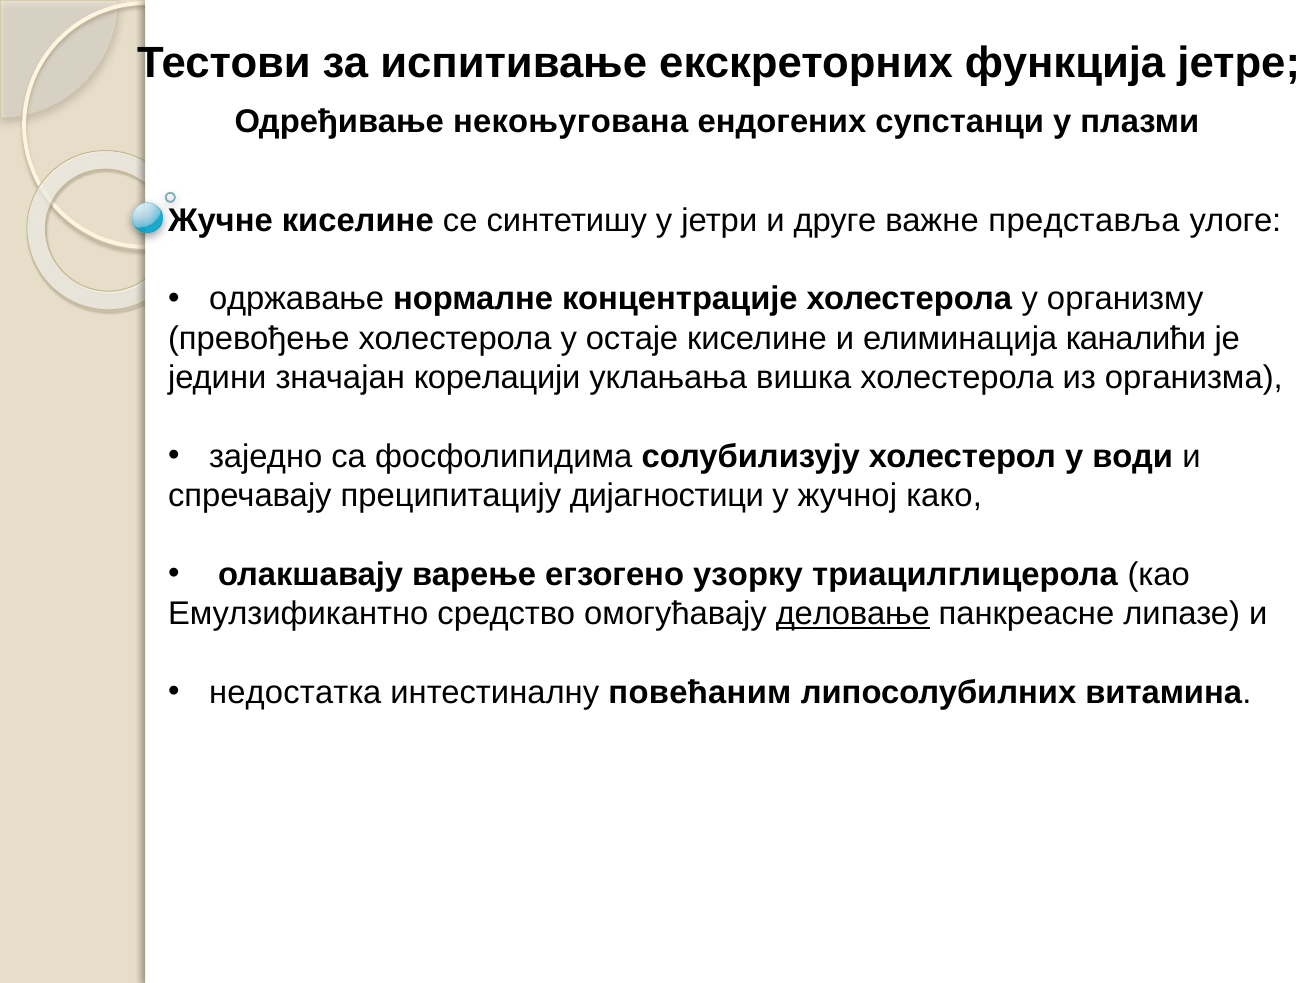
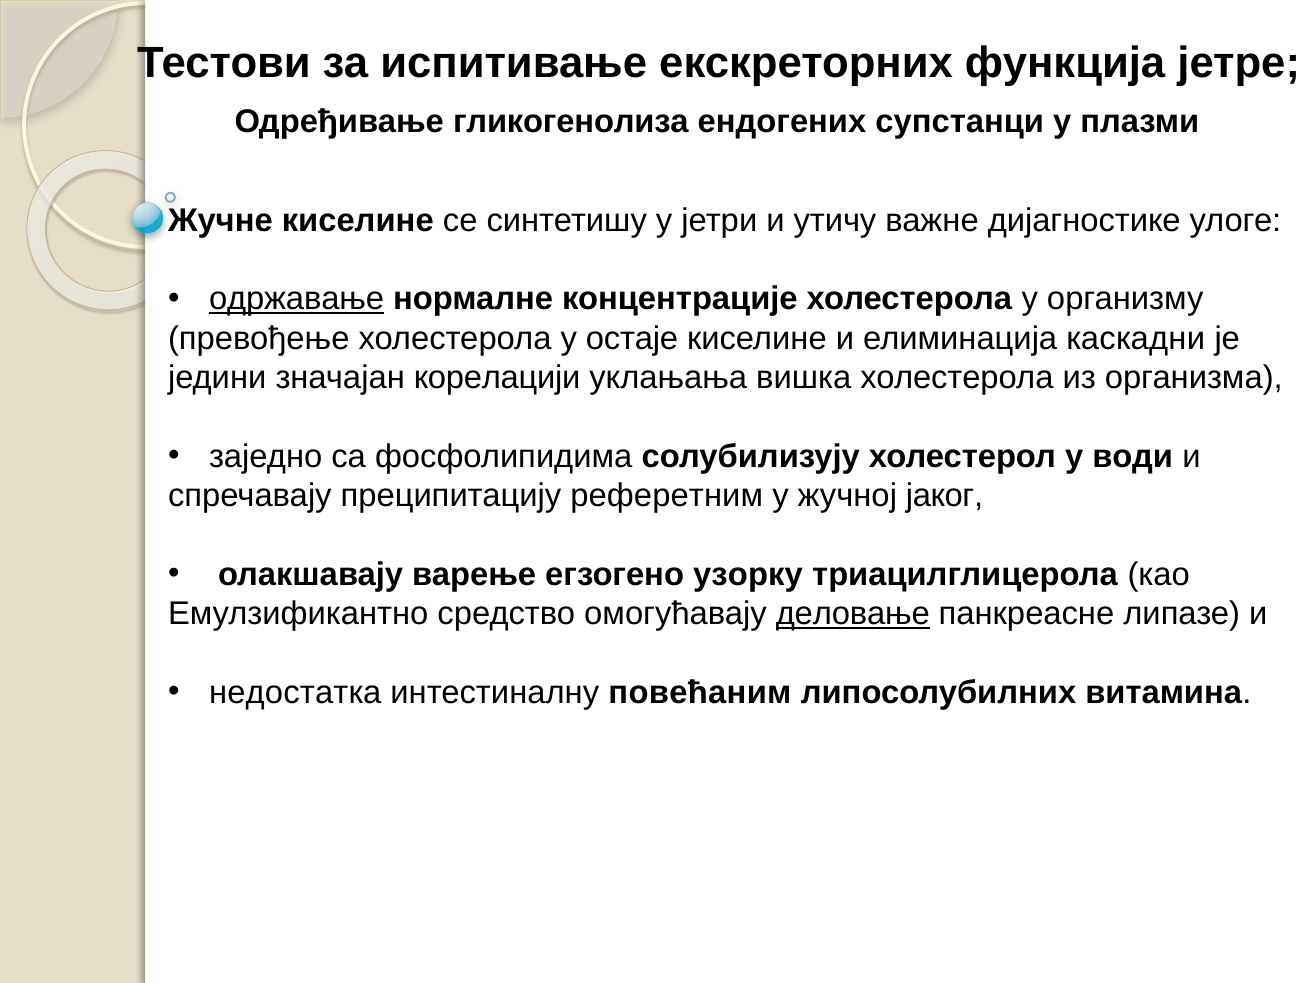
некоњугована: некоњугована -> гликогенолиза
друге: друге -> утичу
представља: представља -> дијагностике
одржавање underline: none -> present
каналићи: каналићи -> каскадни
дијагностици: дијагностици -> реферетним
како: како -> јаког
